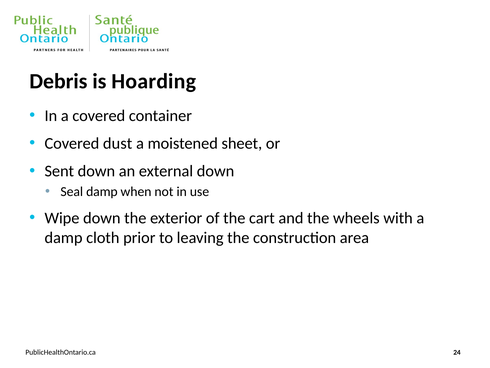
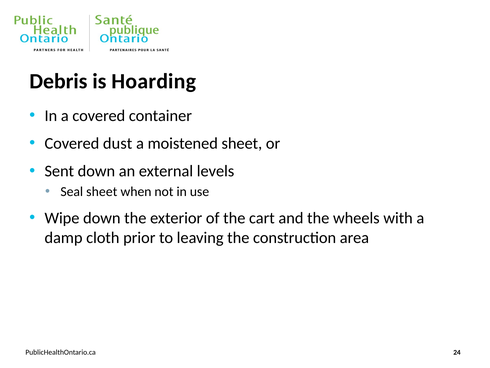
external down: down -> levels
Seal damp: damp -> sheet
